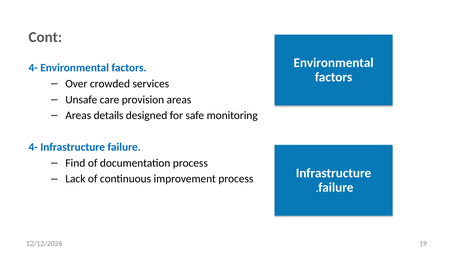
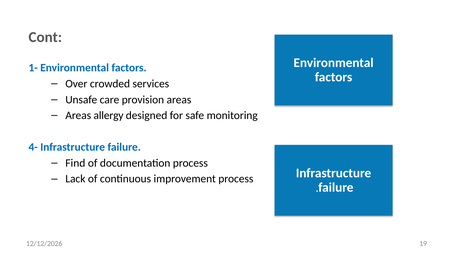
4- at (33, 68): 4- -> 1-
details: details -> allergy
